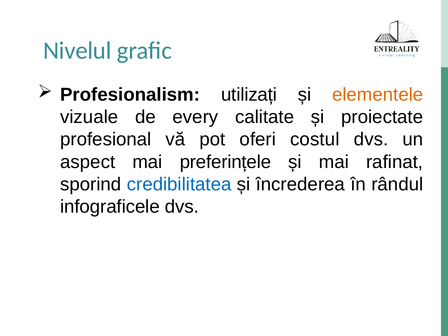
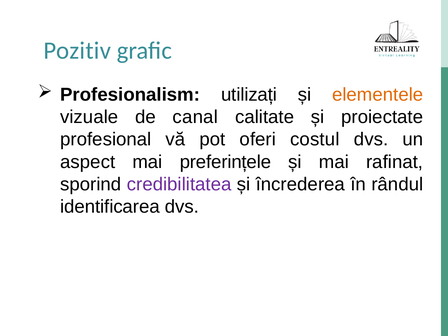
Nivelul: Nivelul -> Pozitiv
every: every -> canal
credibilitatea colour: blue -> purple
infograficele: infograficele -> identificarea
